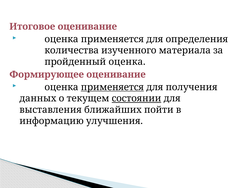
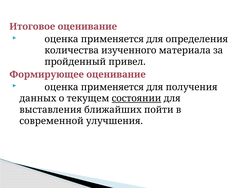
пройденный оценка: оценка -> привел
применяется at (112, 87) underline: present -> none
информацию: информацию -> современной
